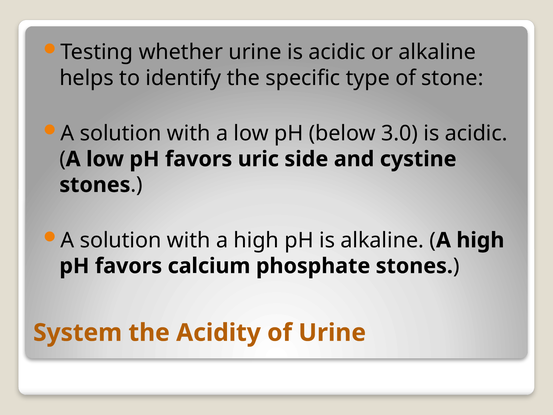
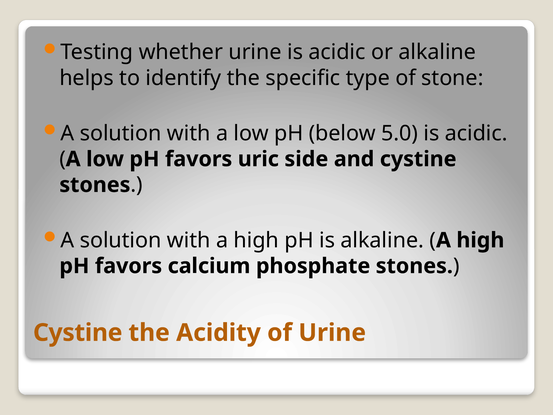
3.0: 3.0 -> 5.0
System at (78, 333): System -> Cystine
